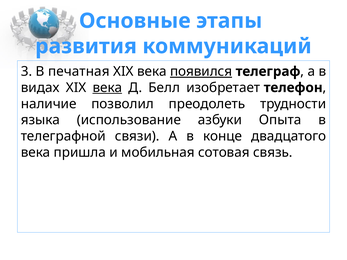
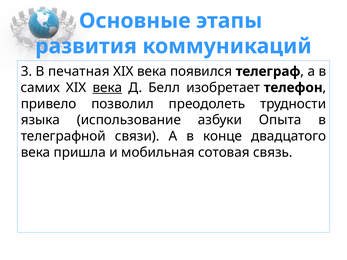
появился underline: present -> none
видах: видах -> самих
наличие: наличие -> привело
